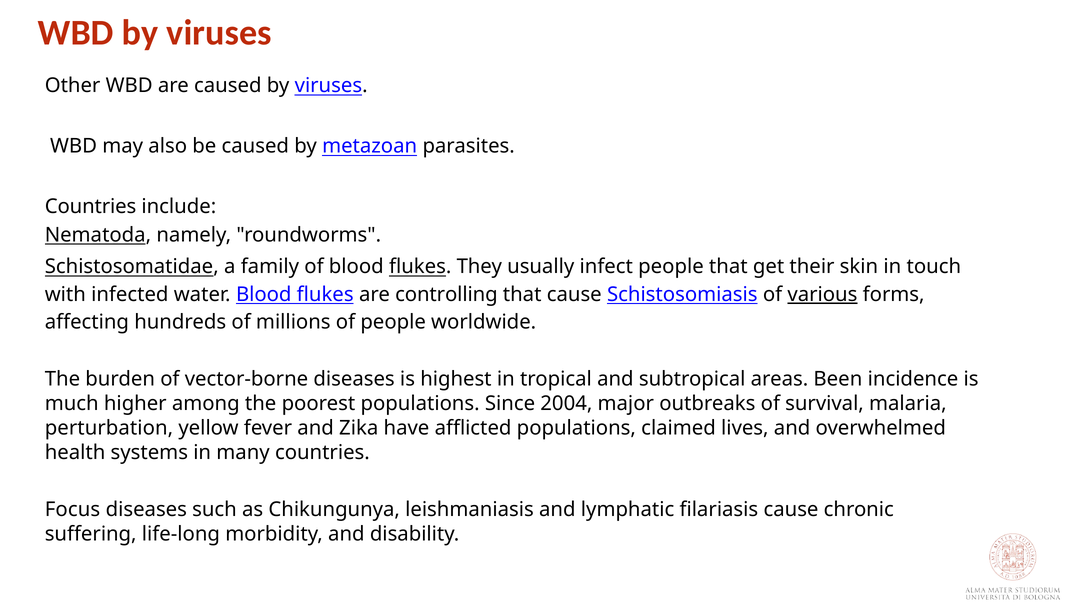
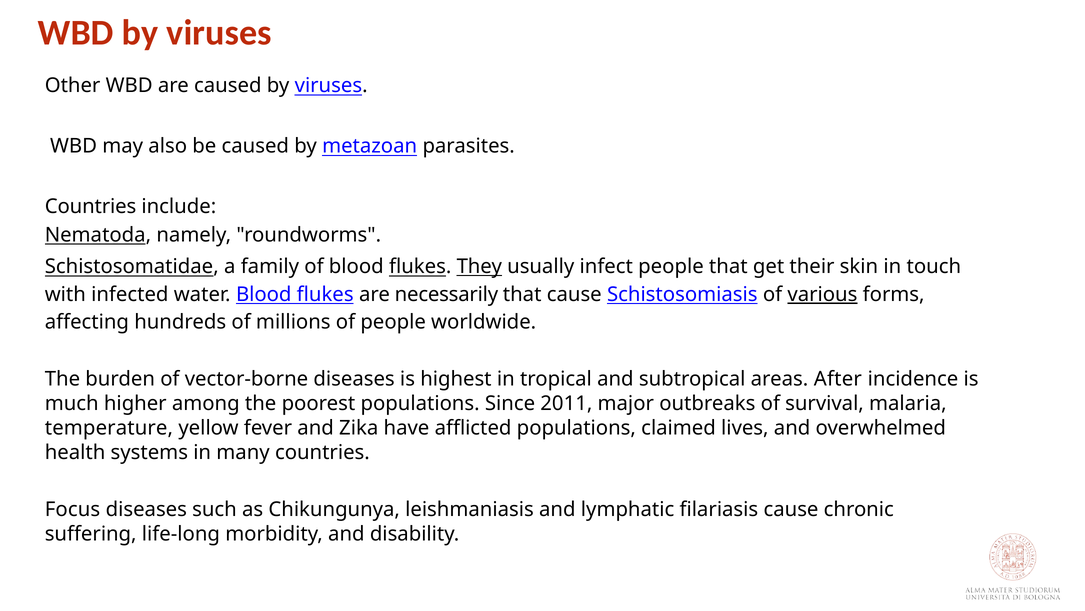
They underline: none -> present
controlling: controlling -> necessarily
Been: Been -> After
2004: 2004 -> 2011
perturbation: perturbation -> temperature
